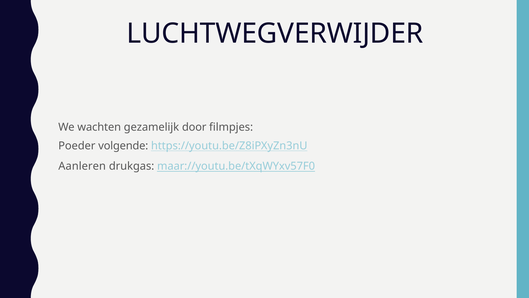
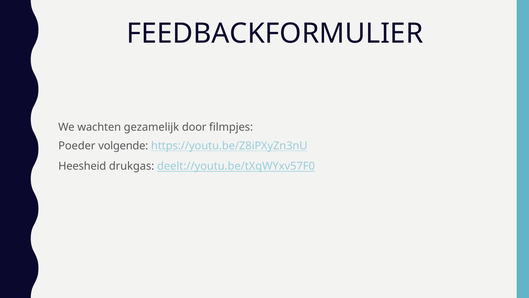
LUCHTWEGVERWIJDER: LUCHTWEGVERWIJDER -> FEEDBACKFORMULIER
Aanleren: Aanleren -> Heesheid
maar://youtu.be/tXqWYxv57F0: maar://youtu.be/tXqWYxv57F0 -> deelt://youtu.be/tXqWYxv57F0
